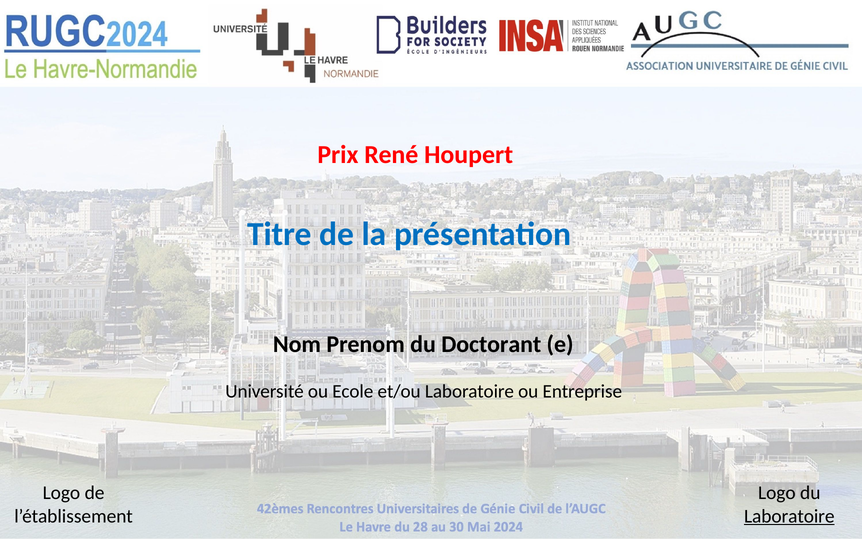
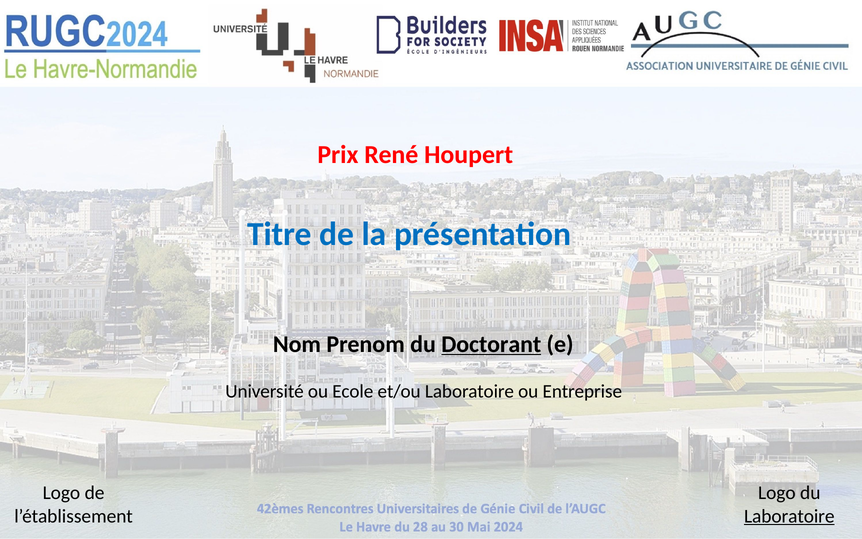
Doctorant underline: none -> present
